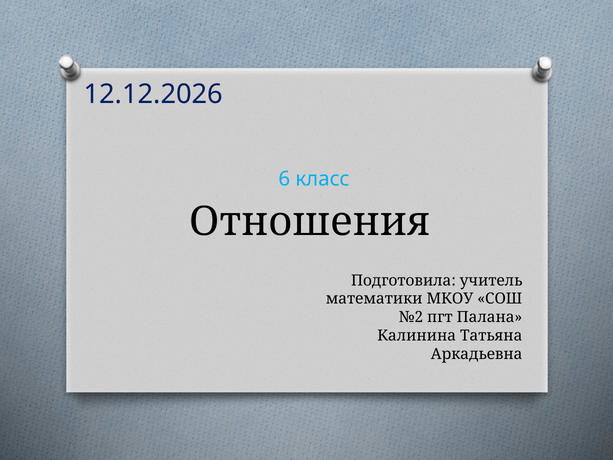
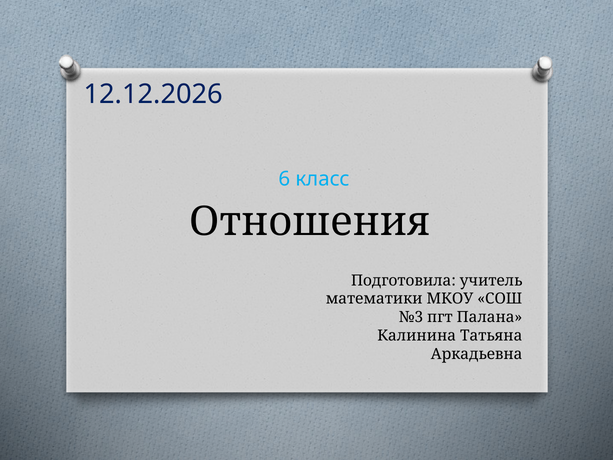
№2: №2 -> №3
